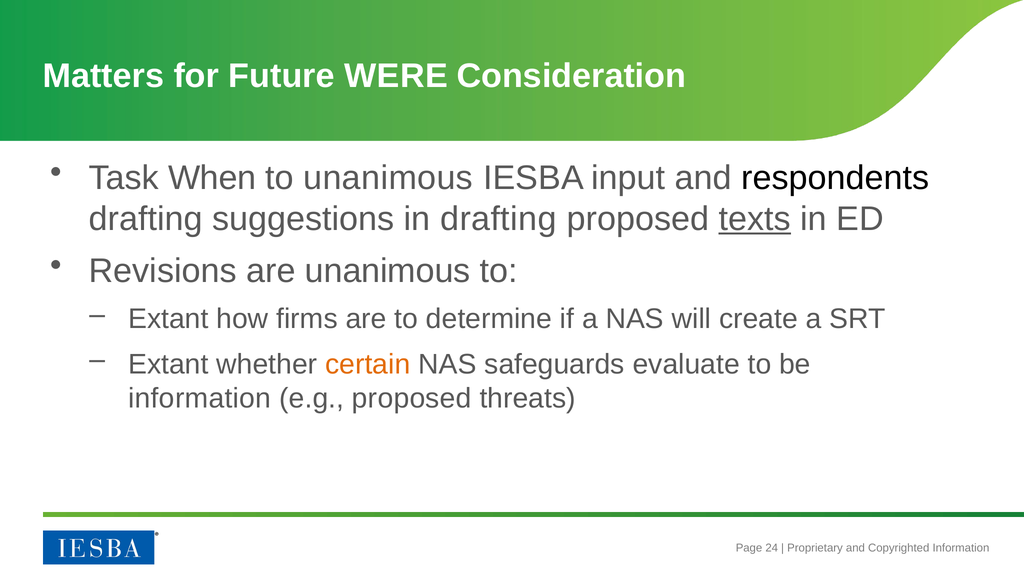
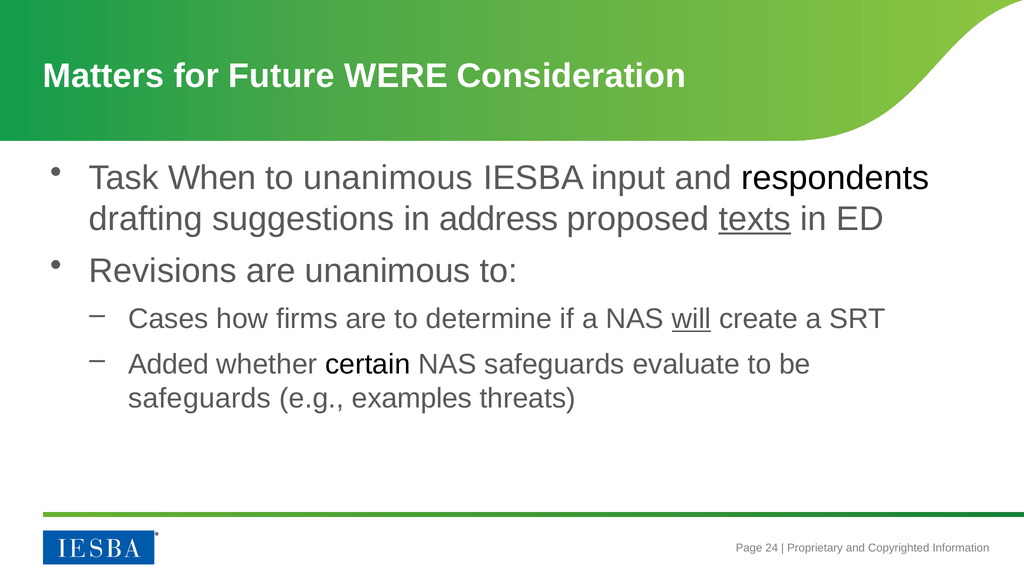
in drafting: drafting -> address
Extant at (168, 319): Extant -> Cases
will underline: none -> present
Extant at (168, 364): Extant -> Added
certain colour: orange -> black
information at (200, 398): information -> safeguards
e.g proposed: proposed -> examples
